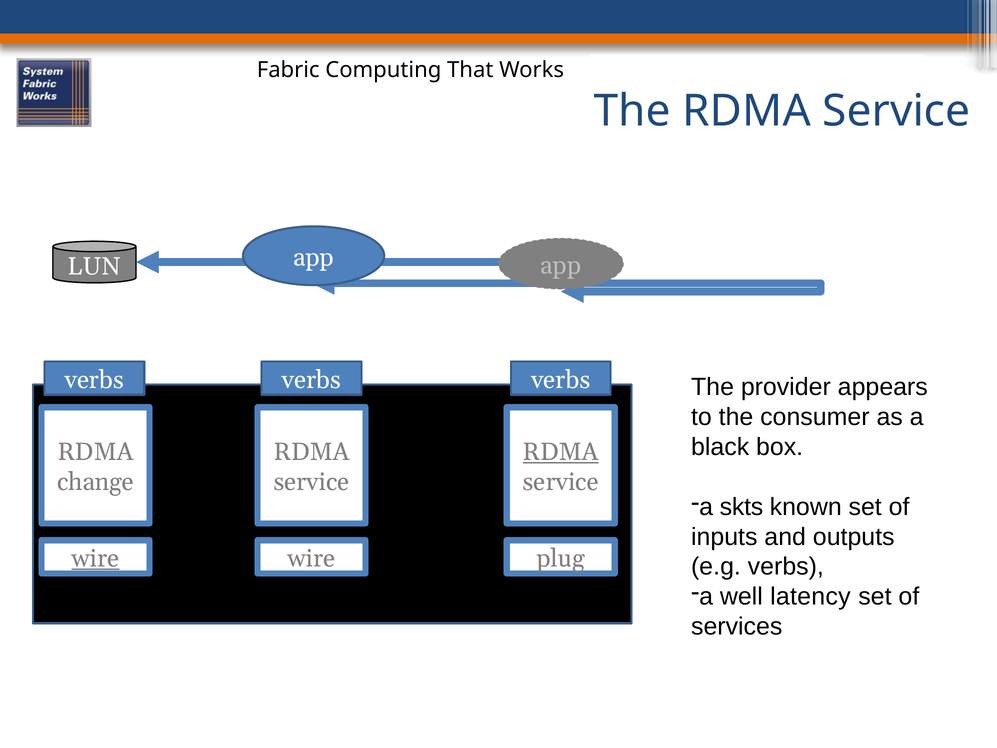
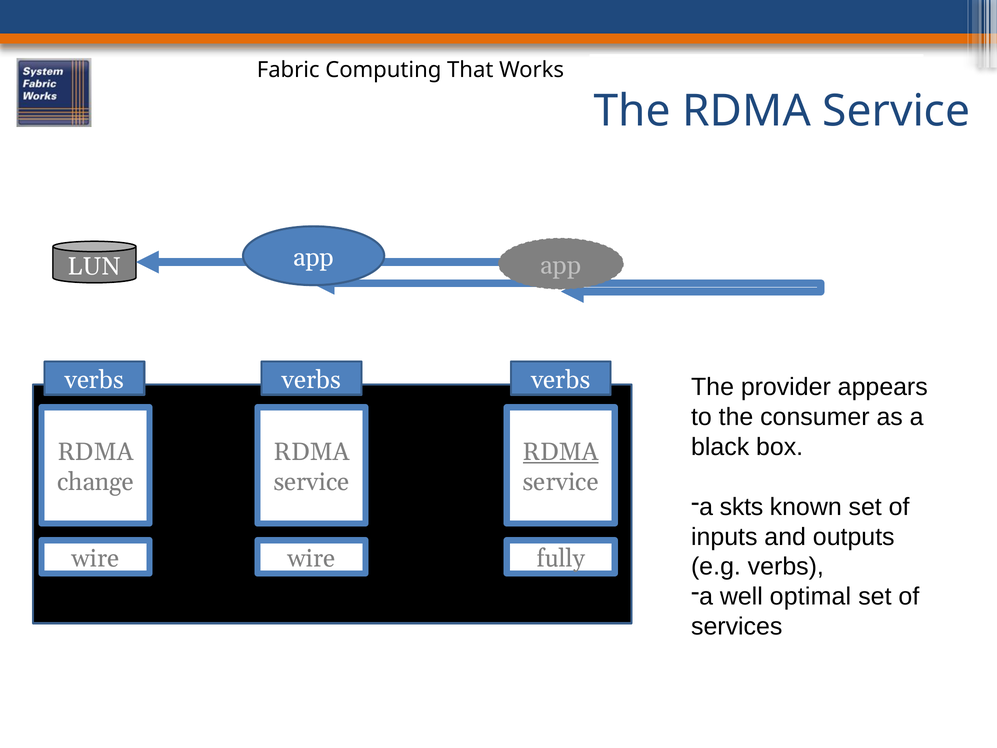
wire at (95, 558) underline: present -> none
plug: plug -> fully
latency: latency -> optimal
